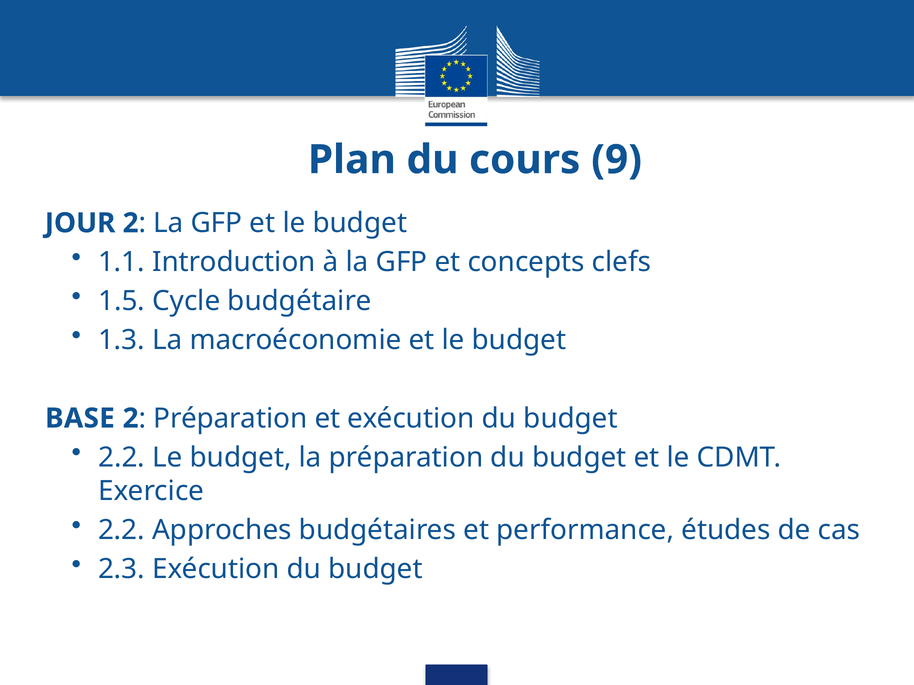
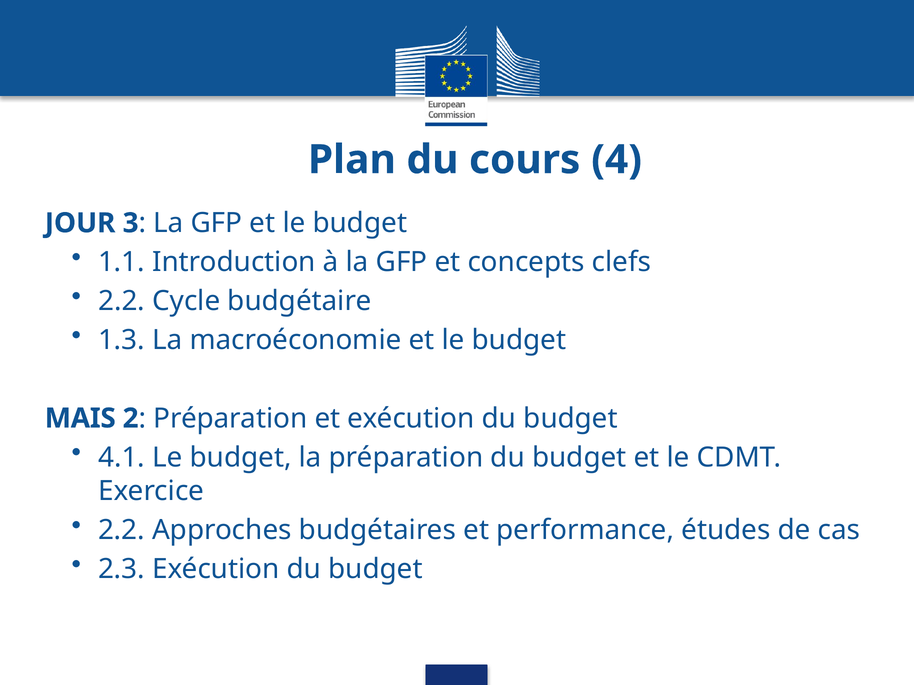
9: 9 -> 4
JOUR 2: 2 -> 3
1.5 at (122, 301): 1.5 -> 2.2
BASE: BASE -> MAIS
2.2 at (122, 458): 2.2 -> 4.1
